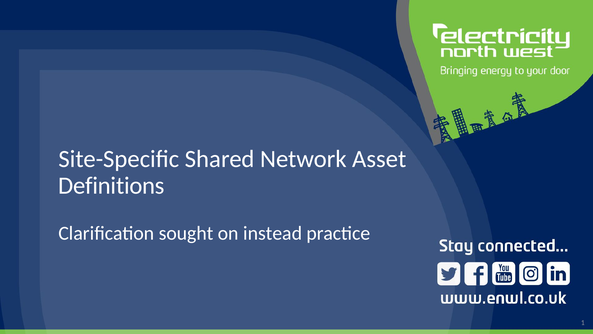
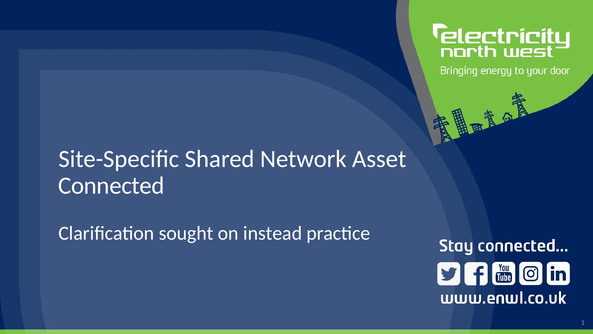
Definitions: Definitions -> Connected
